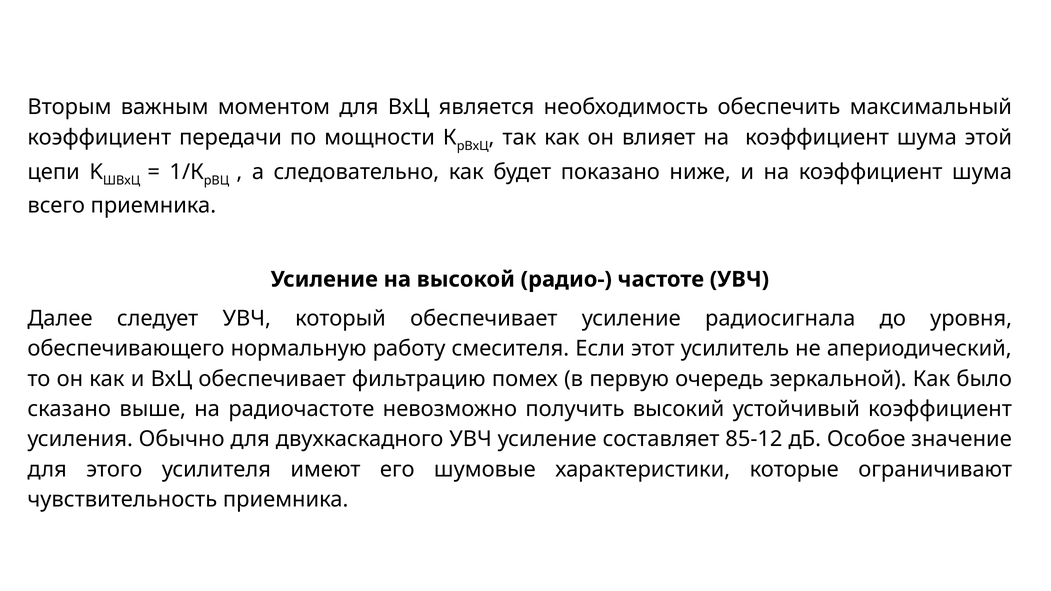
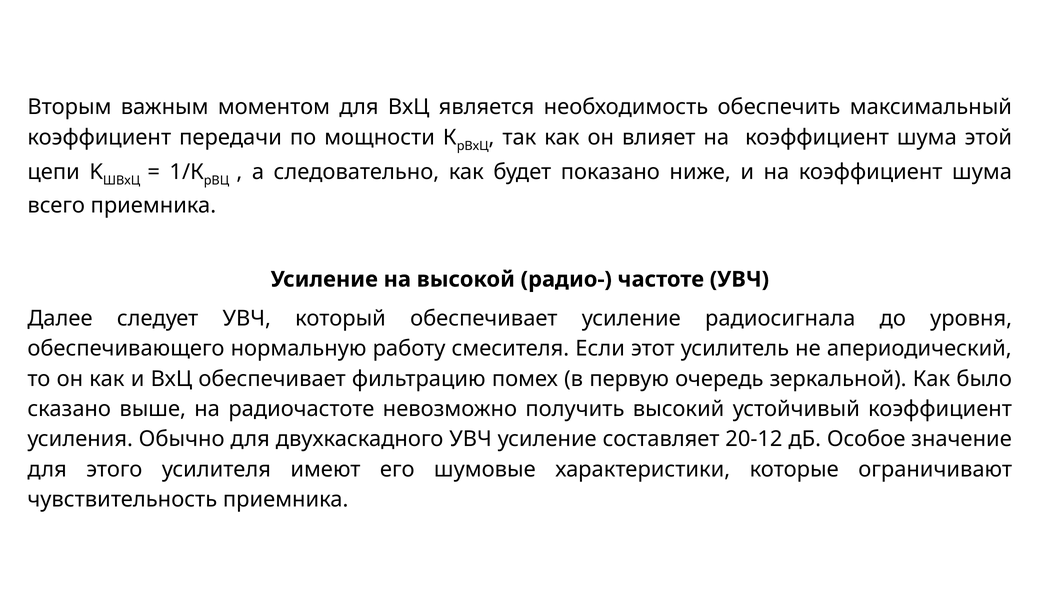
85-12: 85-12 -> 20-12
